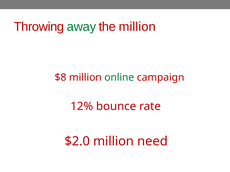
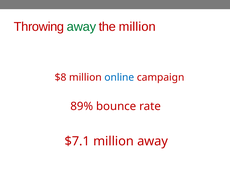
online colour: green -> blue
12%: 12% -> 89%
$2.0: $2.0 -> $7.1
million need: need -> away
